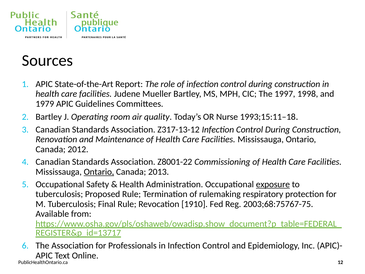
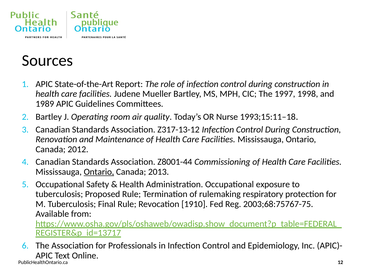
1979: 1979 -> 1989
Z8001-22: Z8001-22 -> Z8001-44
exposure underline: present -> none
